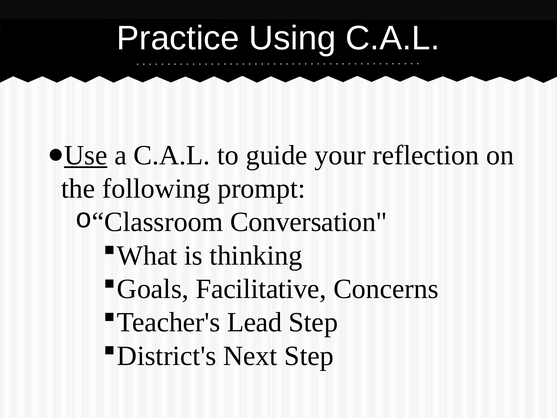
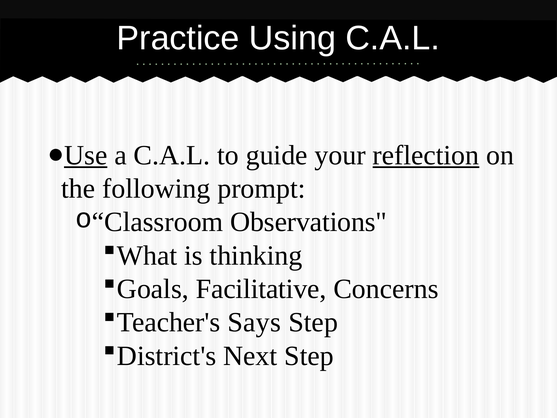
reflection underline: none -> present
Conversation: Conversation -> Observations
Lead: Lead -> Says
